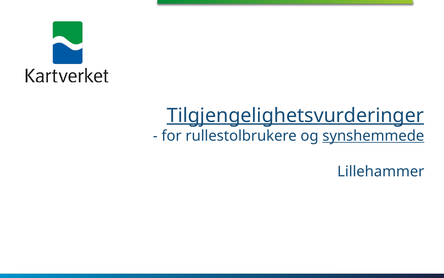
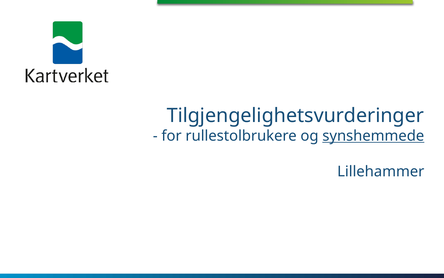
Tilgjengelighetsvurderinger underline: present -> none
